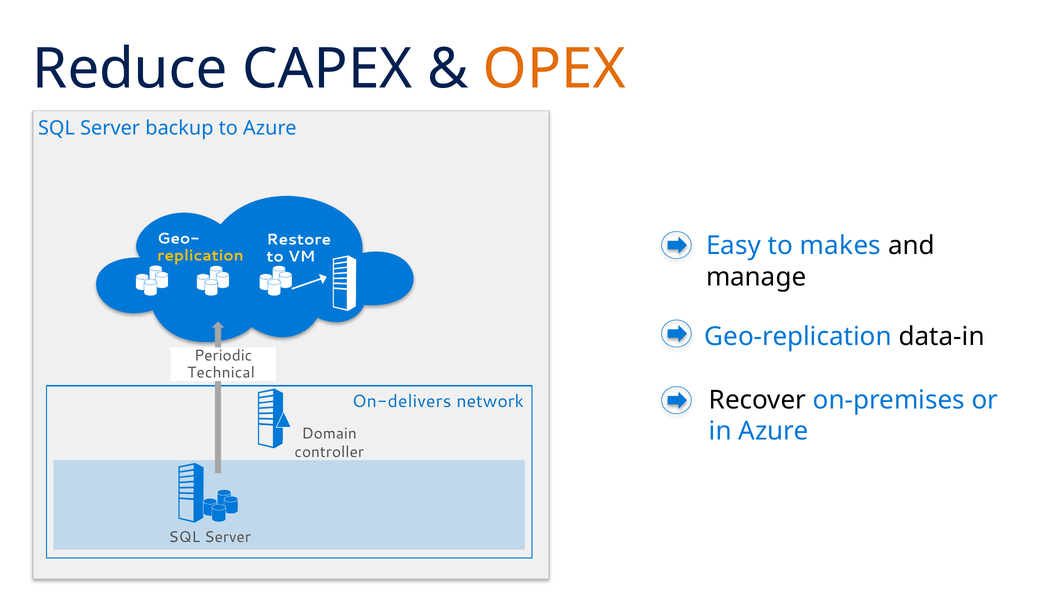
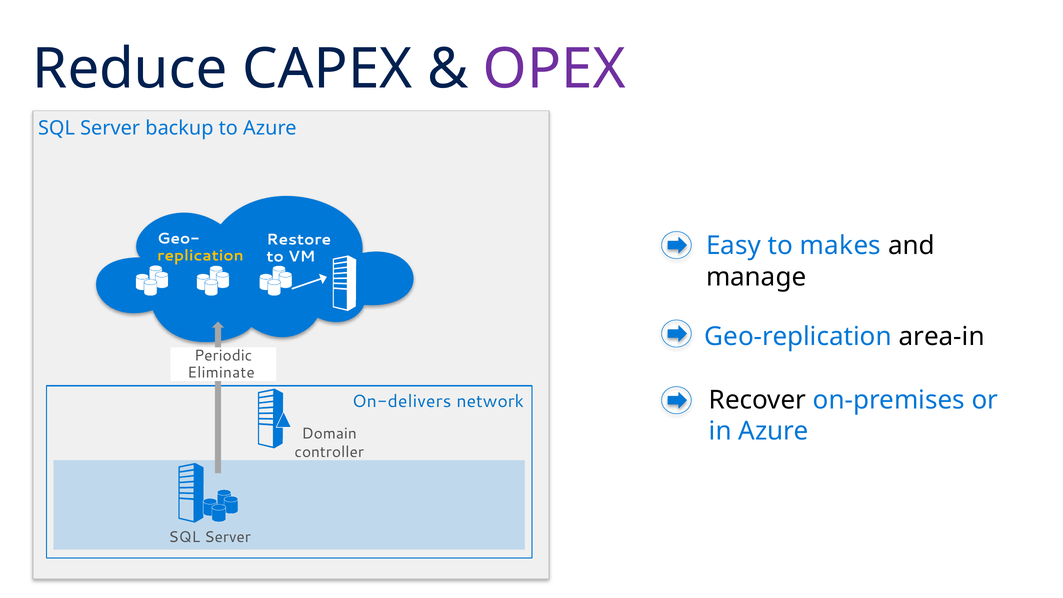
OPEX colour: orange -> purple
data-in: data-in -> area-in
Technical: Technical -> Eliminate
